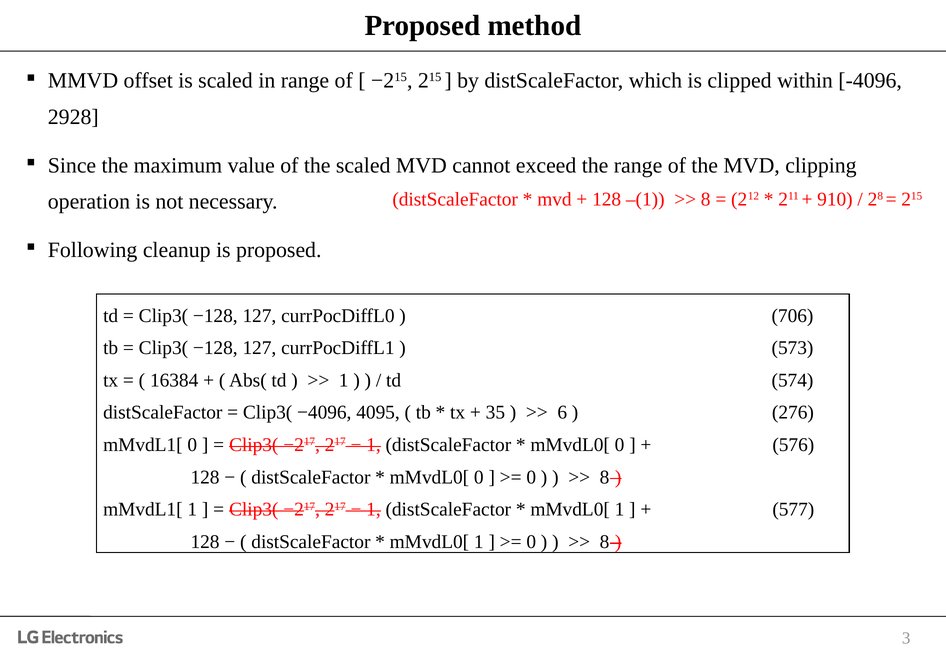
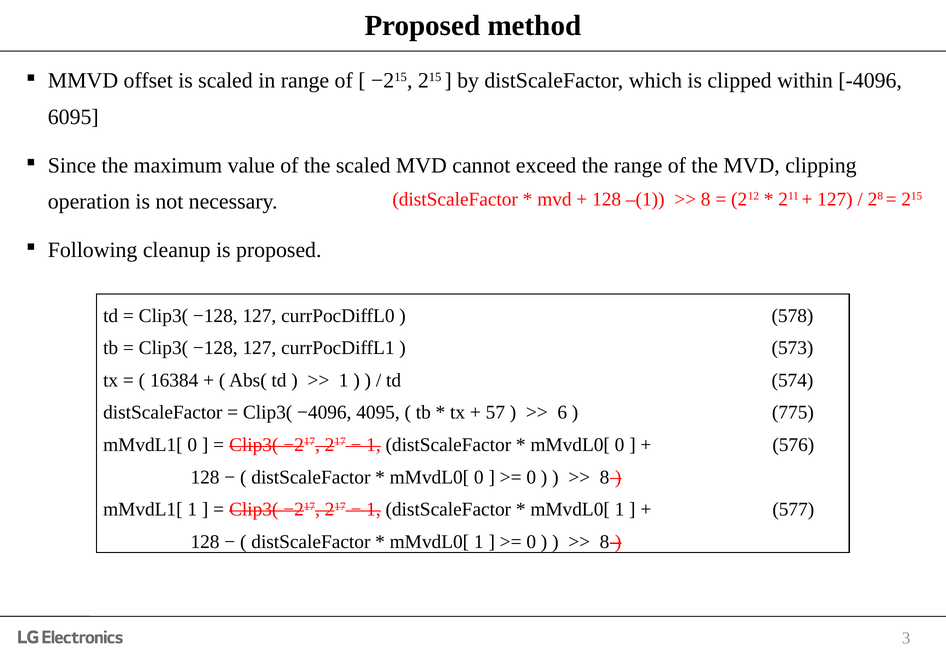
2928: 2928 -> 6095
910 at (835, 199): 910 -> 127
706: 706 -> 578
35: 35 -> 57
276: 276 -> 775
